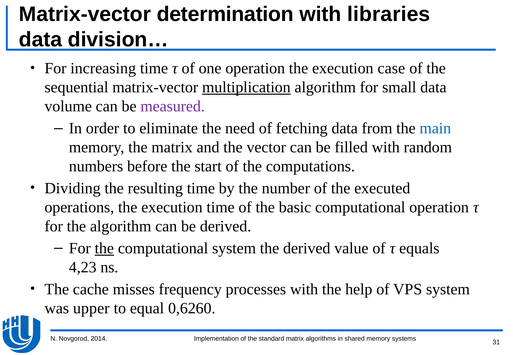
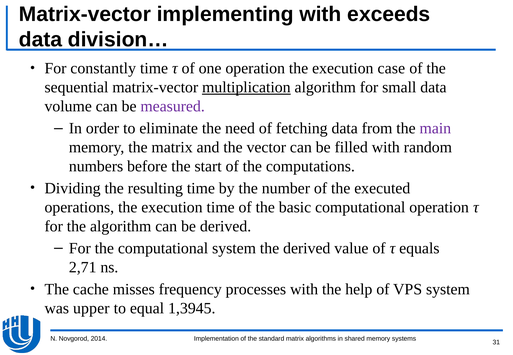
determination: determination -> implementing
libraries: libraries -> exceeds
increasing: increasing -> constantly
main colour: blue -> purple
the at (104, 248) underline: present -> none
4,23: 4,23 -> 2,71
0,6260: 0,6260 -> 1,3945
